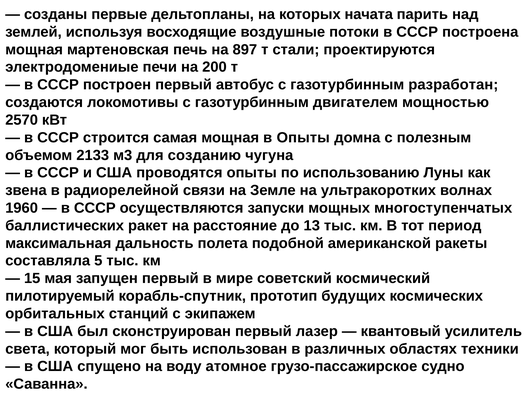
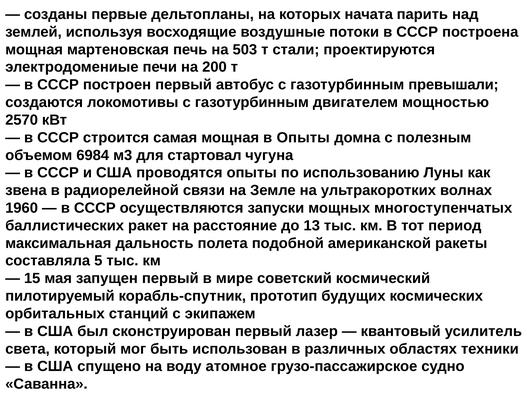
897: 897 -> 503
разработан: разработан -> превышали
2133: 2133 -> 6984
созданию: созданию -> стартовал
